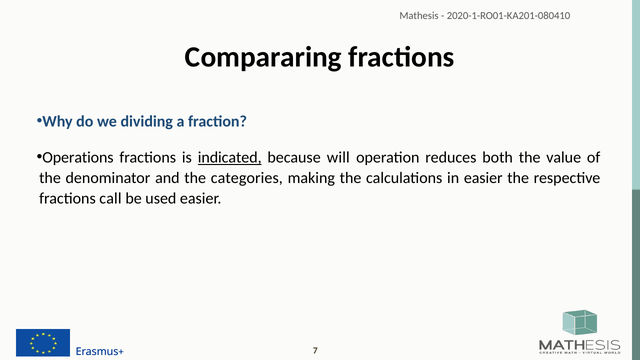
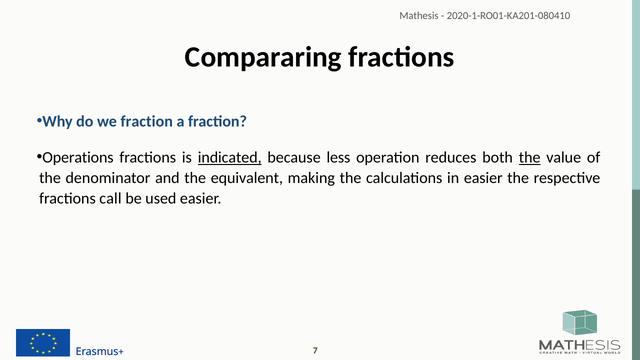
we dividing: dividing -> fraction
will: will -> less
the at (530, 157) underline: none -> present
categories: categories -> equivalent
